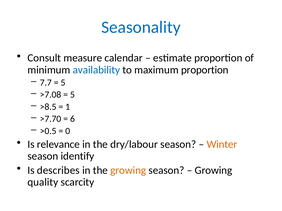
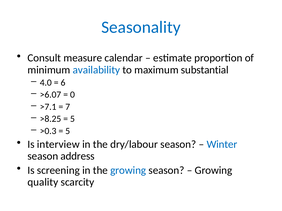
maximum proportion: proportion -> substantial
7.7: 7.7 -> 4.0
5 at (63, 83): 5 -> 6
>7.08: >7.08 -> >6.07
5 at (72, 95): 5 -> 0
>8.5: >8.5 -> >7.1
1: 1 -> 7
>7.70: >7.70 -> >8.25
6 at (72, 119): 6 -> 5
>0.5: >0.5 -> >0.3
0 at (68, 131): 0 -> 5
relevance: relevance -> interview
Winter colour: orange -> blue
identify: identify -> address
describes: describes -> screening
growing at (128, 171) colour: orange -> blue
